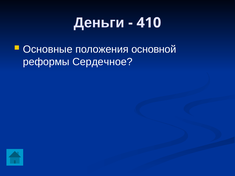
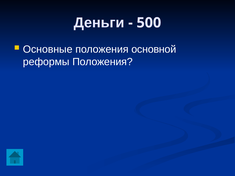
410: 410 -> 500
реформы Сердечное: Сердечное -> Положения
